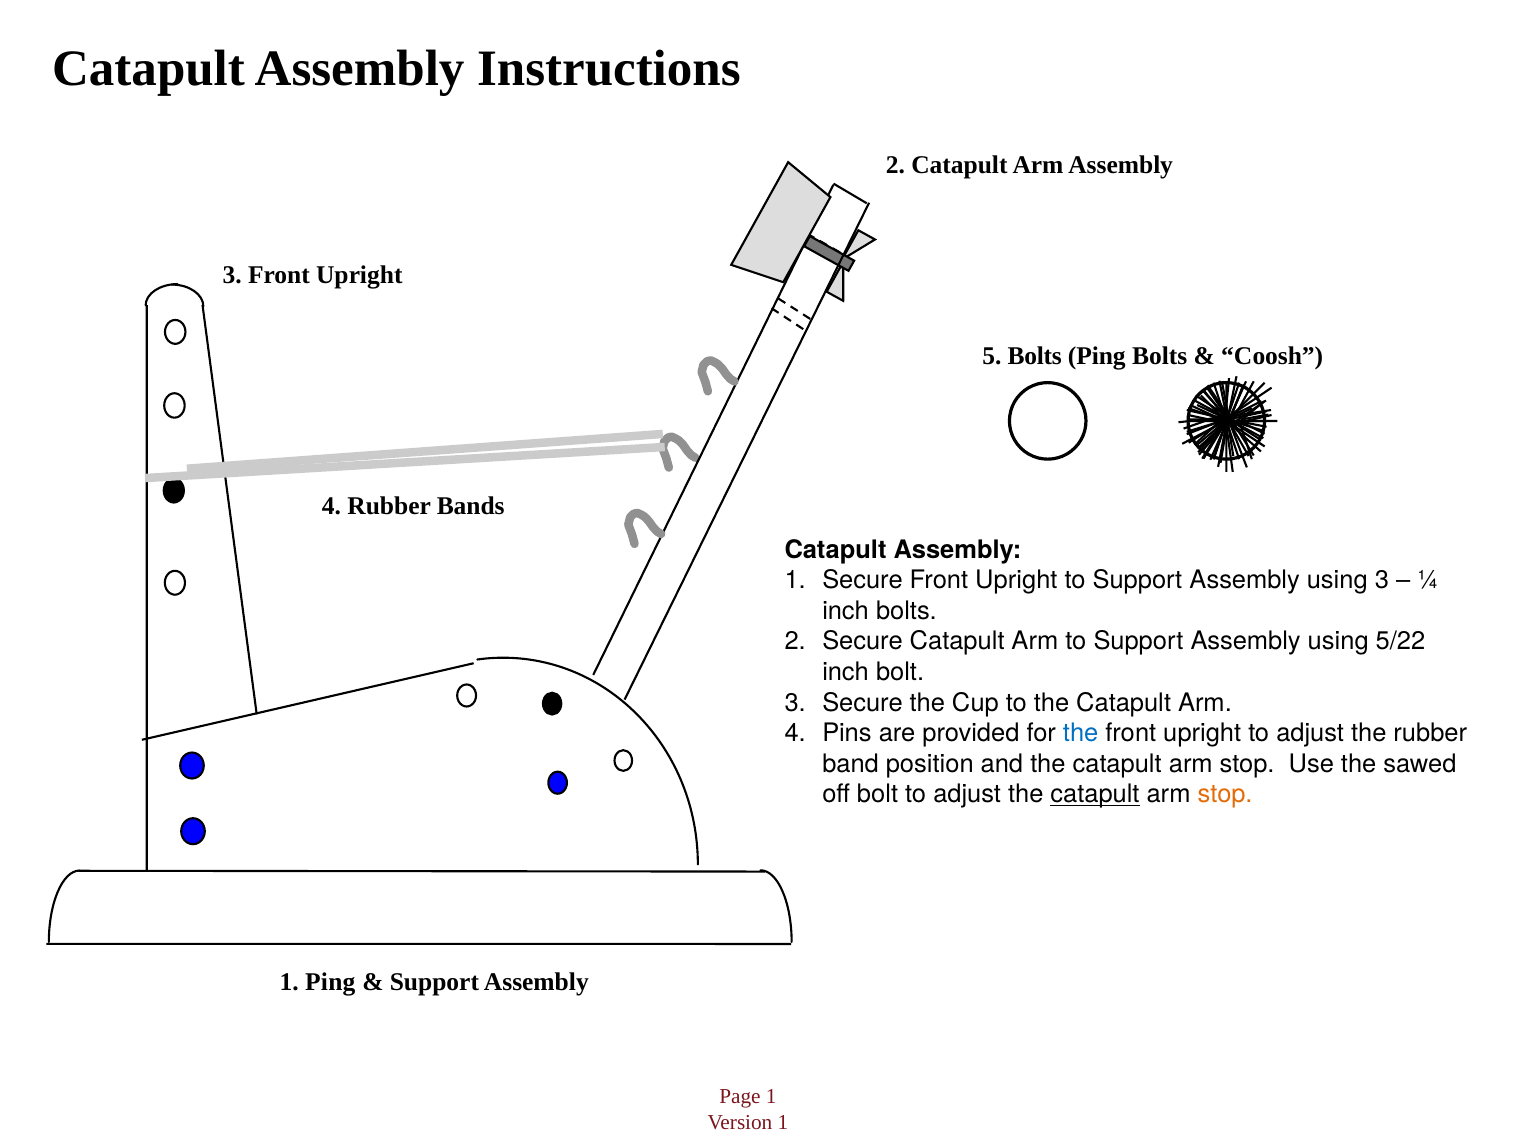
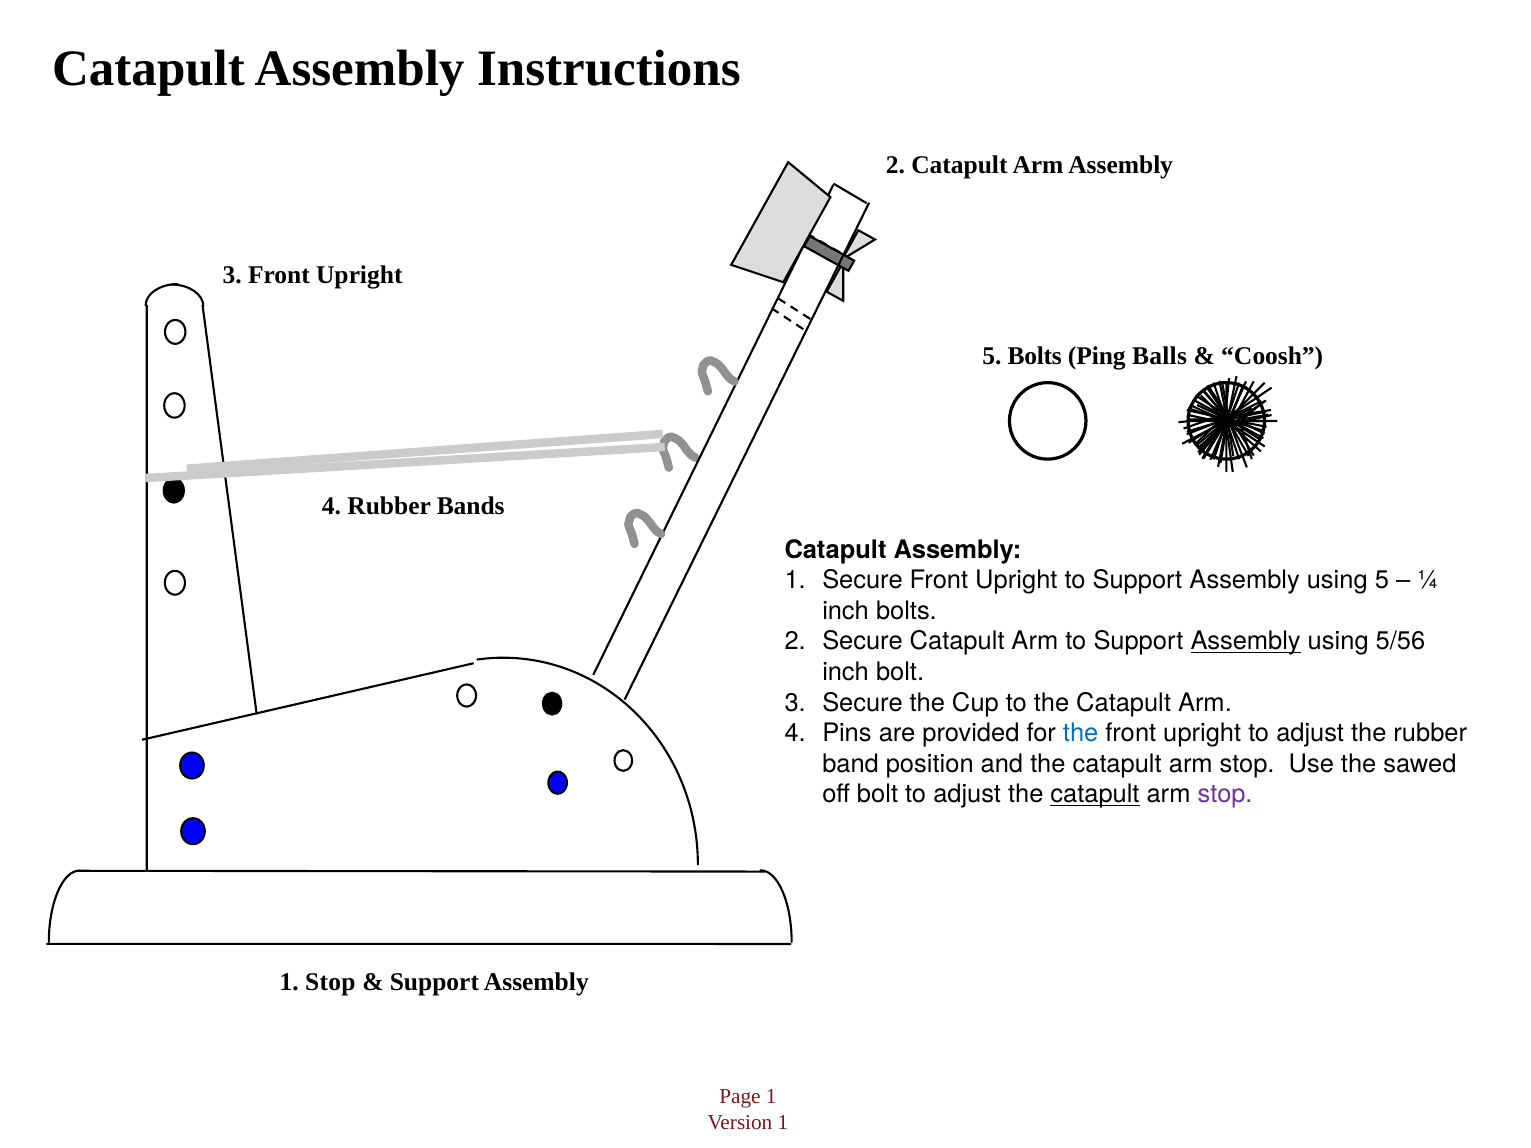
Ping Bolts: Bolts -> Balls
using 3: 3 -> 5
Assembly at (1246, 642) underline: none -> present
5/22: 5/22 -> 5/56
stop at (1225, 795) colour: orange -> purple
1 Ping: Ping -> Stop
